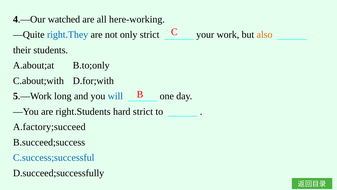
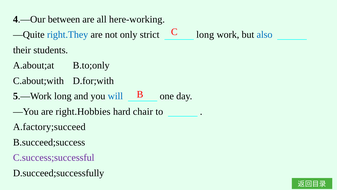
watched: watched -> between
strict your: your -> long
also colour: orange -> blue
right.Students: right.Students -> right.Hobbies
hard strict: strict -> chair
C.success;successful colour: blue -> purple
